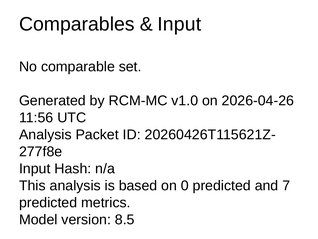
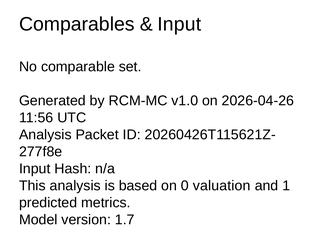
0 predicted: predicted -> valuation
7: 7 -> 1
8.5: 8.5 -> 1.7
